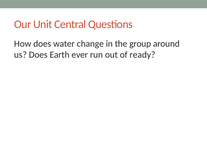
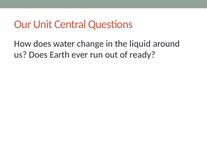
group: group -> liquid
